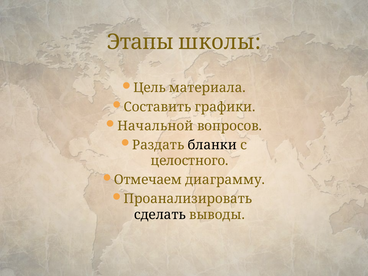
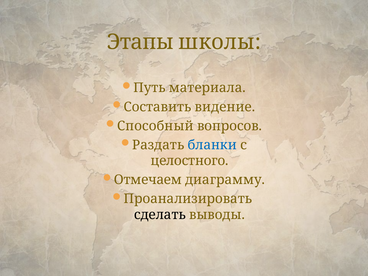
Цель: Цель -> Путь
графики: графики -> видение
Начальной: Начальной -> Способный
бланки colour: black -> blue
